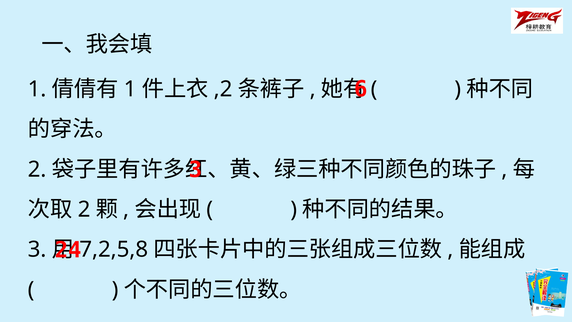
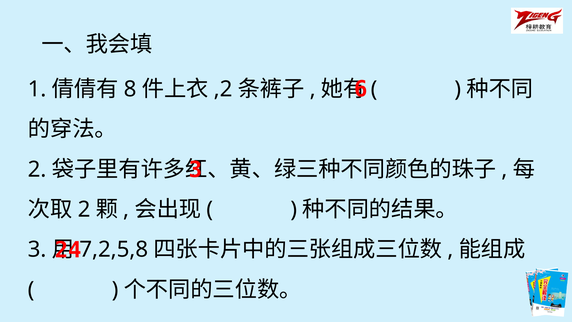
1 at (130, 89): 1 -> 8
